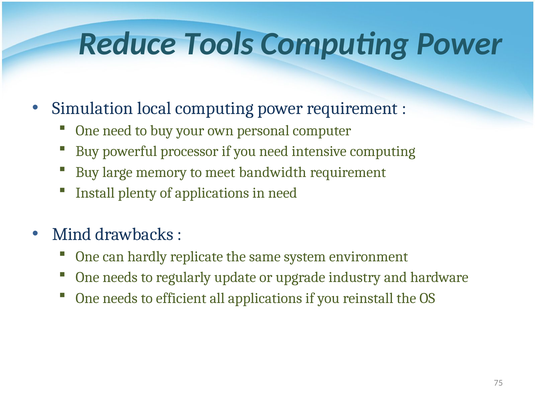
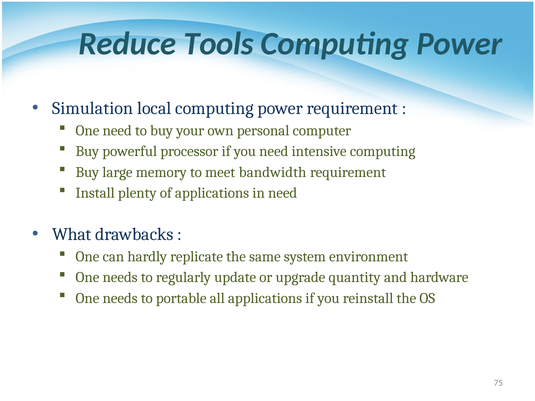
Mind: Mind -> What
industry: industry -> quantity
efficient: efficient -> portable
